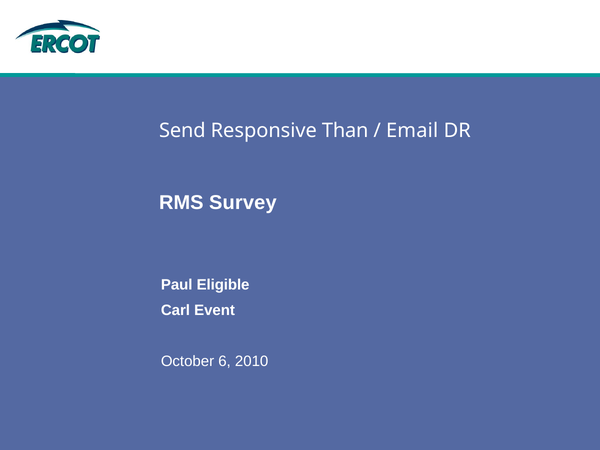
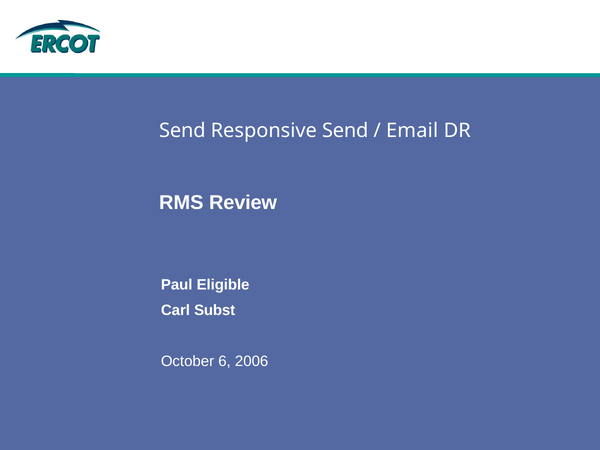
Responsive Than: Than -> Send
Survey: Survey -> Review
Event: Event -> Subst
2010: 2010 -> 2006
